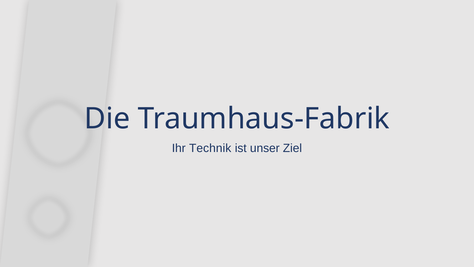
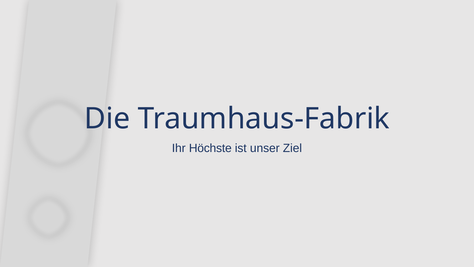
Technik: Technik -> Höchste
